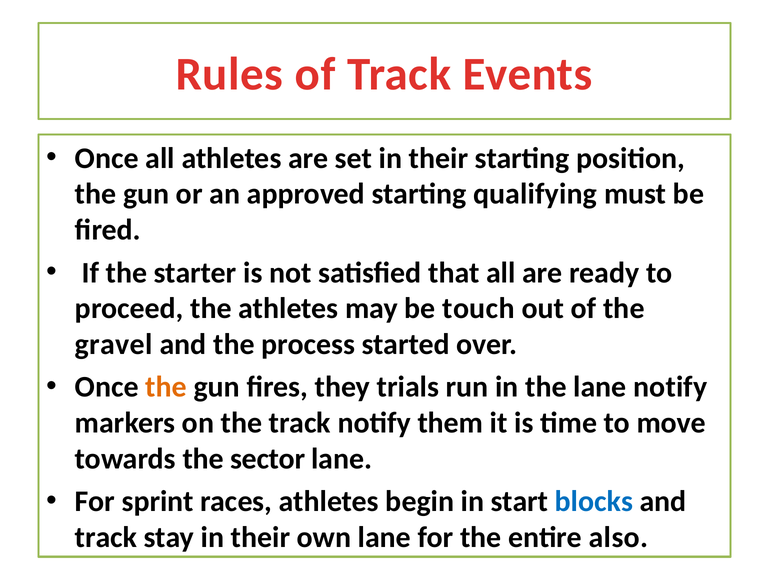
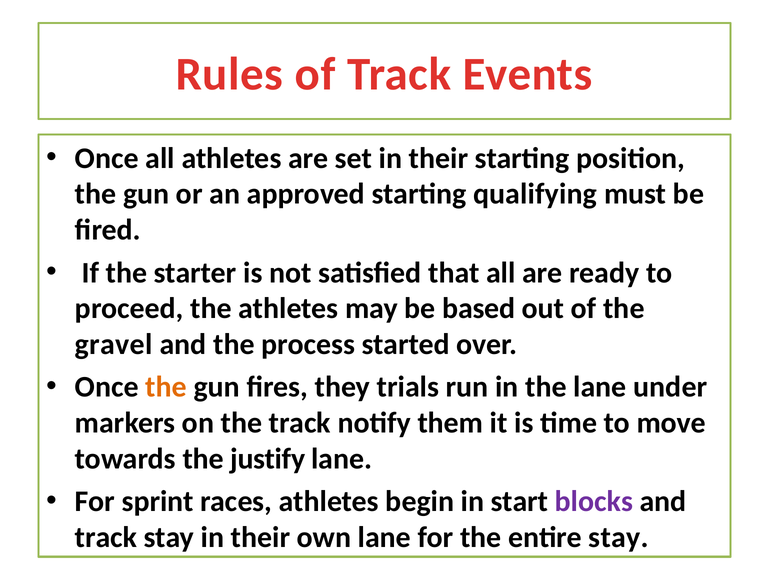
touch: touch -> based
lane notify: notify -> under
sector: sector -> justify
blocks colour: blue -> purple
entire also: also -> stay
